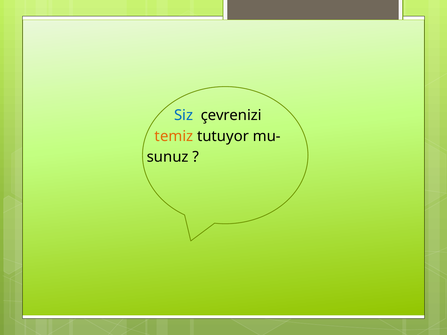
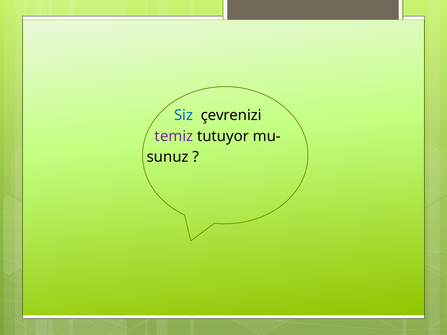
temiz colour: orange -> purple
